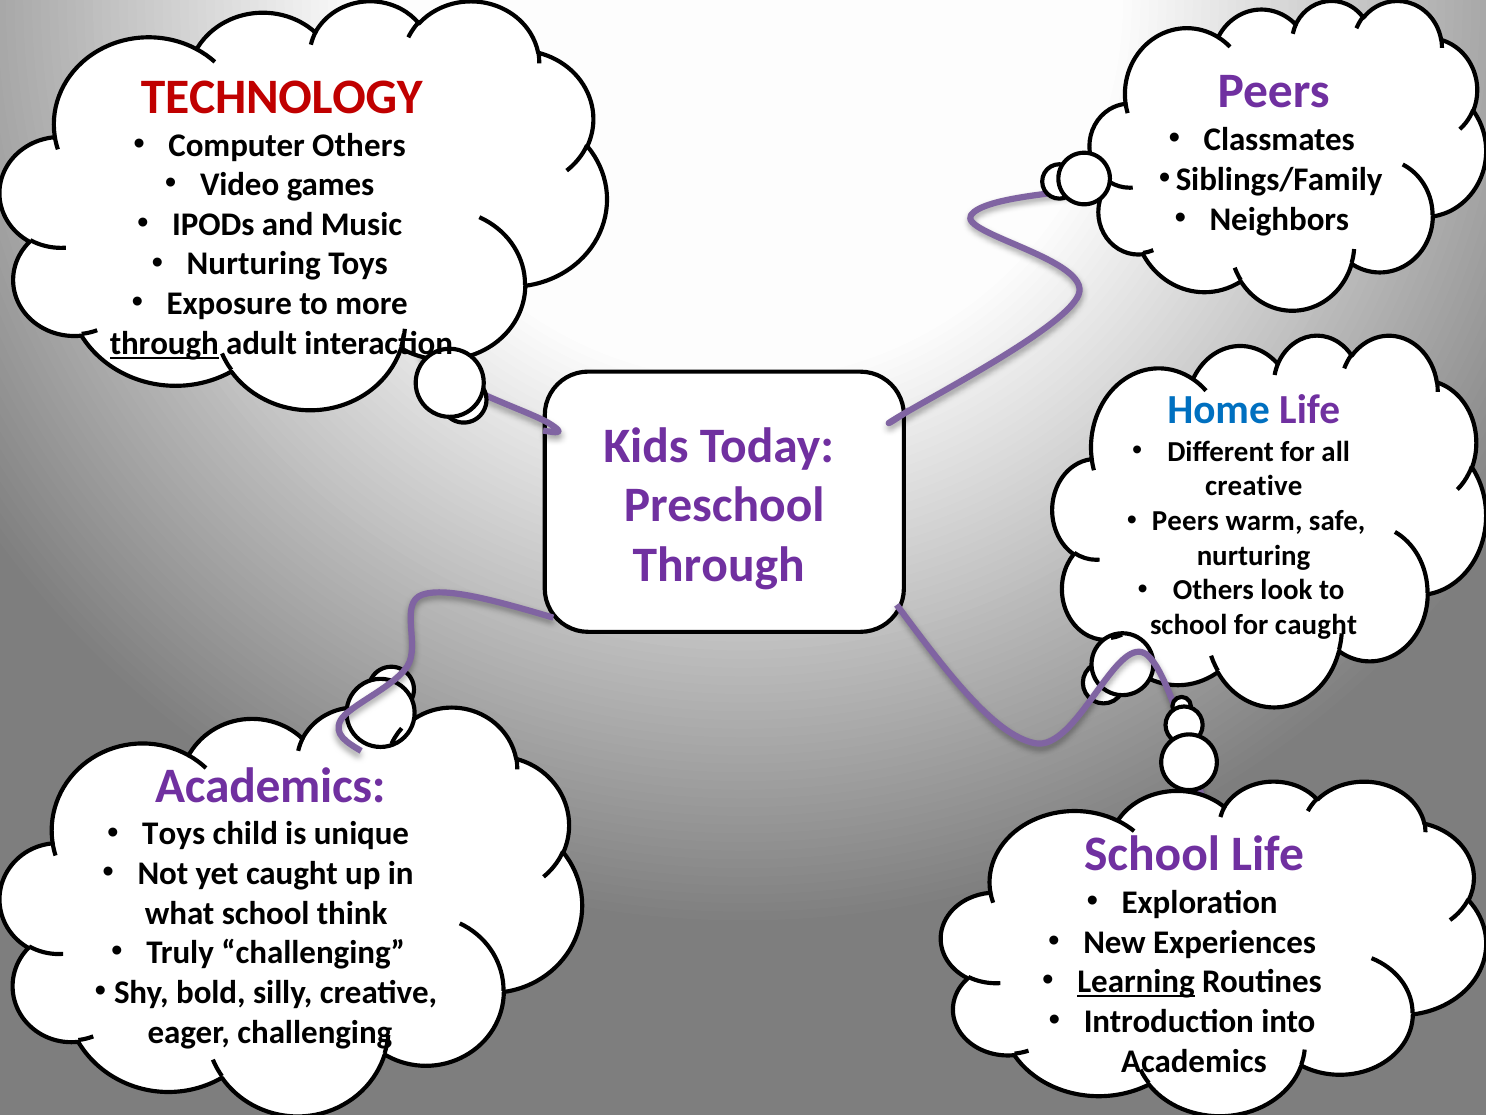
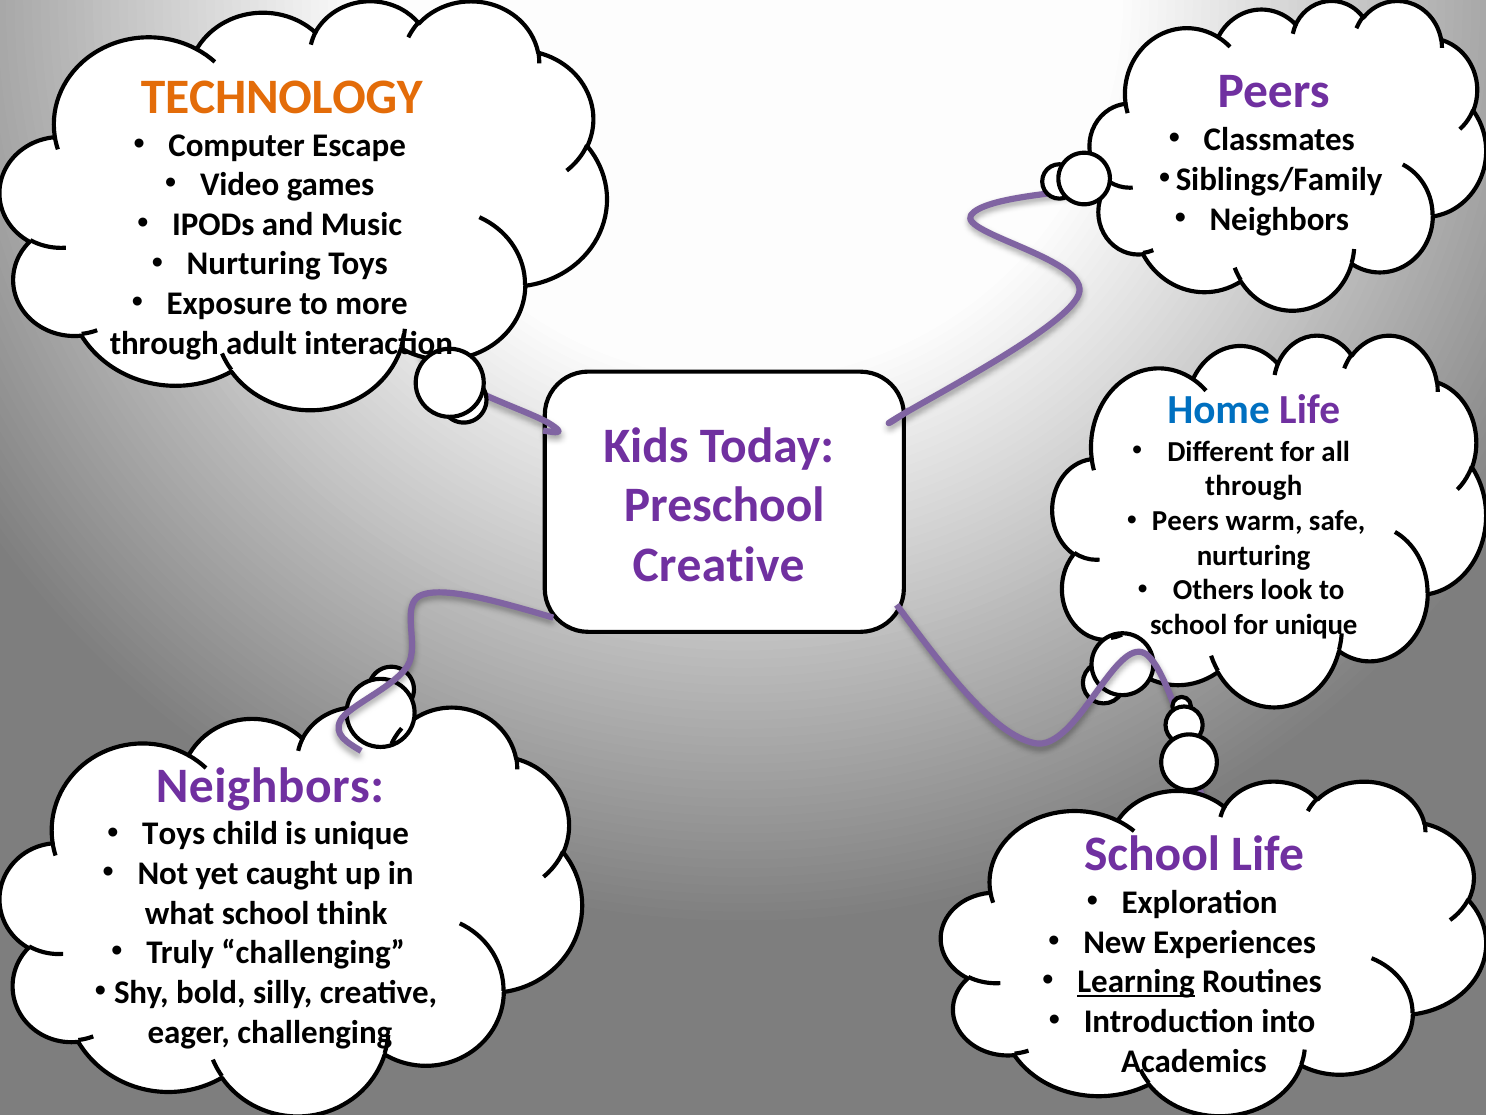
TECHNOLOGY colour: red -> orange
Computer Others: Others -> Escape
through at (164, 343) underline: present -> none
creative at (1254, 486): creative -> through
Through at (719, 564): Through -> Creative
for caught: caught -> unique
Academics at (270, 785): Academics -> Neighbors
